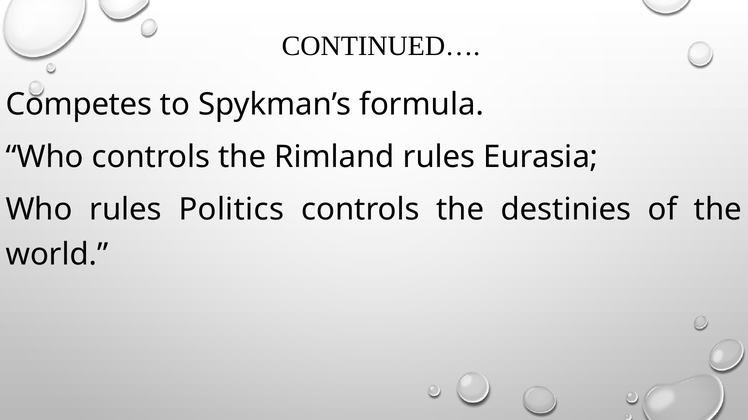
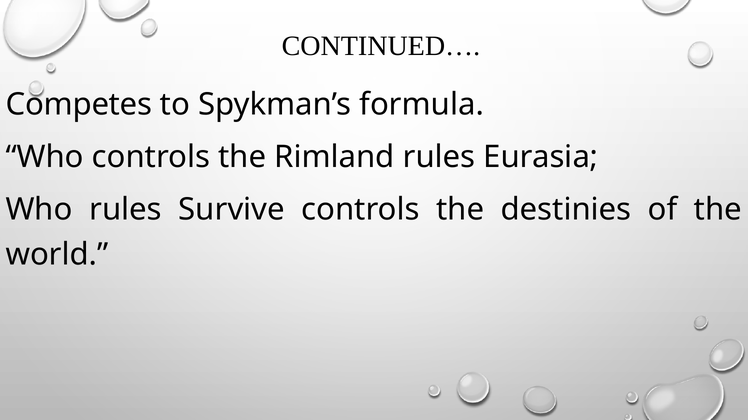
Politics: Politics -> Survive
